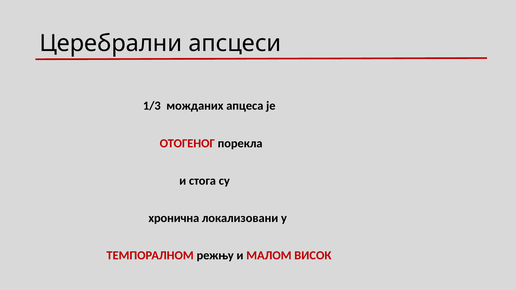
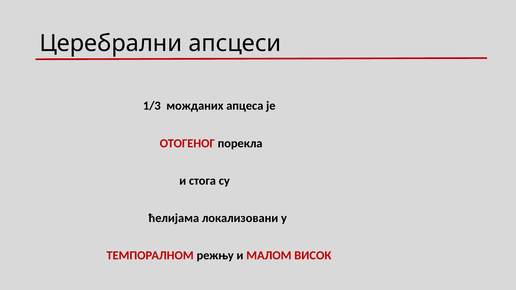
хронична: хронична -> ћелијама
